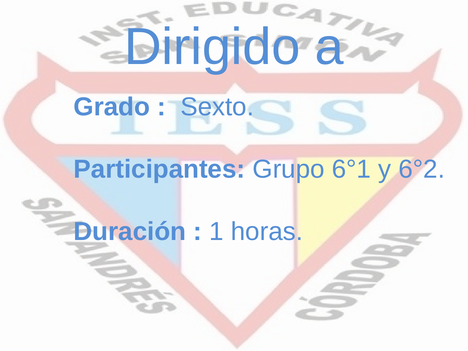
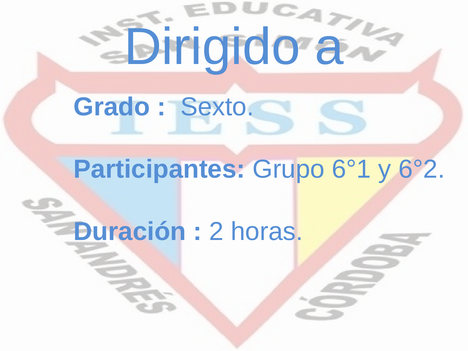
1: 1 -> 2
